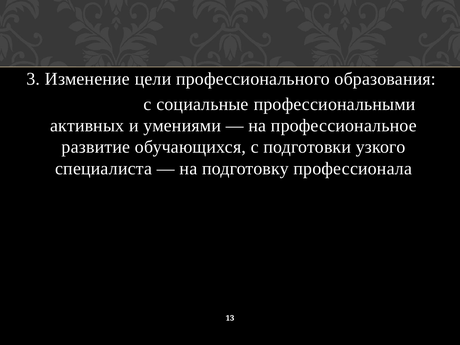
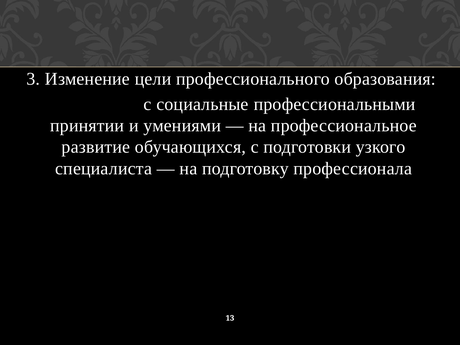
активных: активных -> принятии
